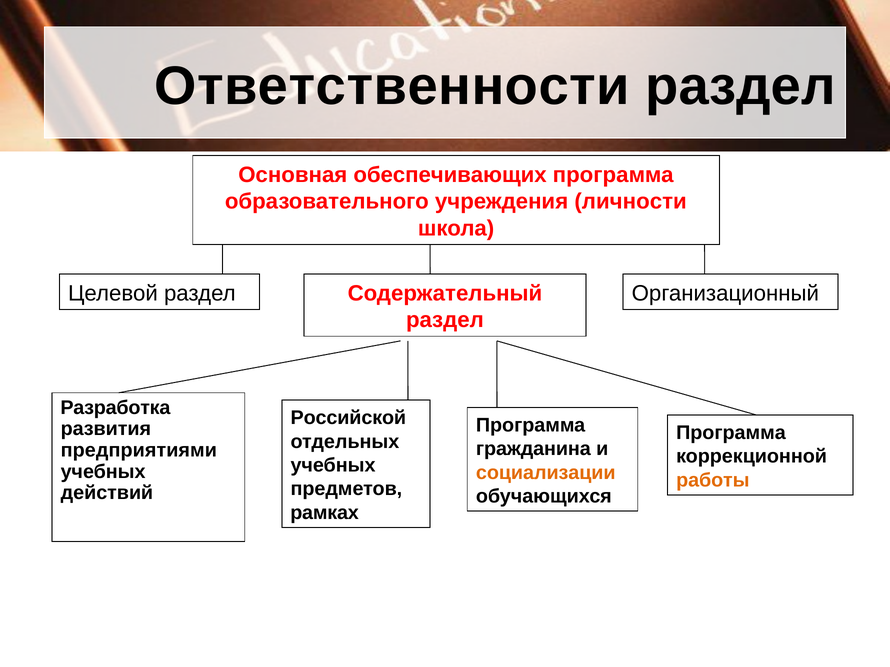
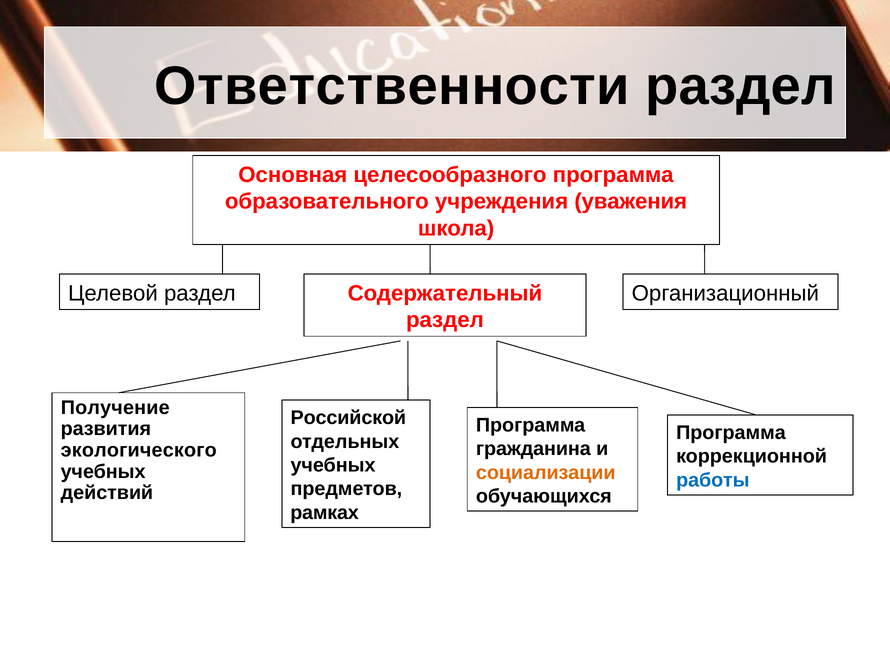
обеспечивающих: обеспечивающих -> целесообразного
личности: личности -> уважения
Разработка: Разработка -> Получение
предприятиями: предприятиями -> экологического
работы colour: orange -> blue
